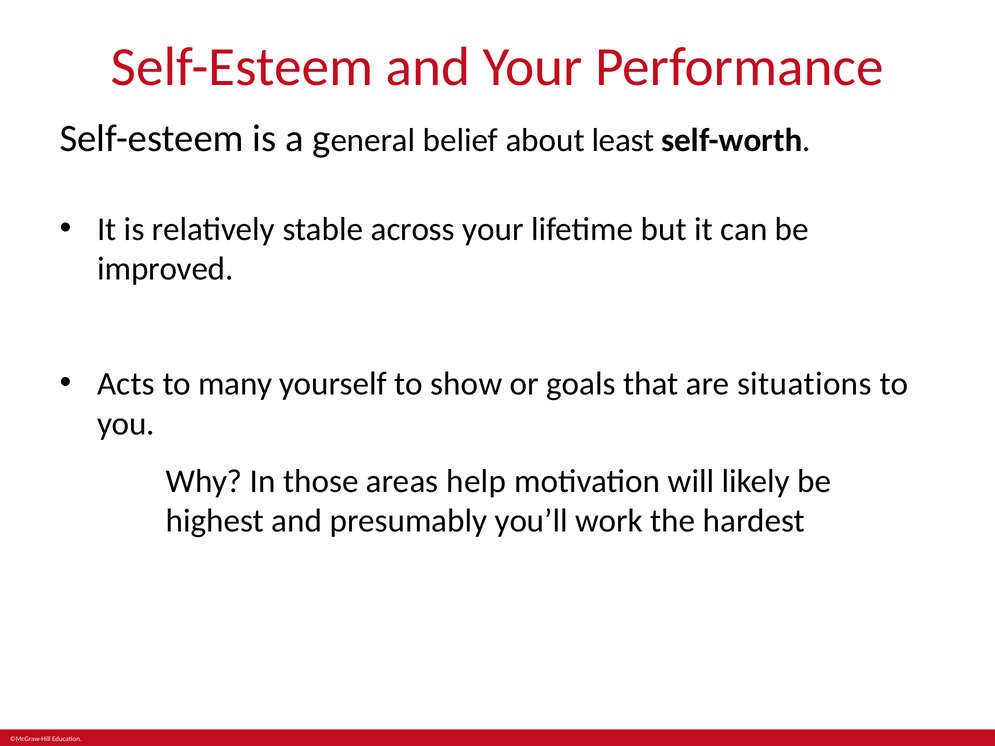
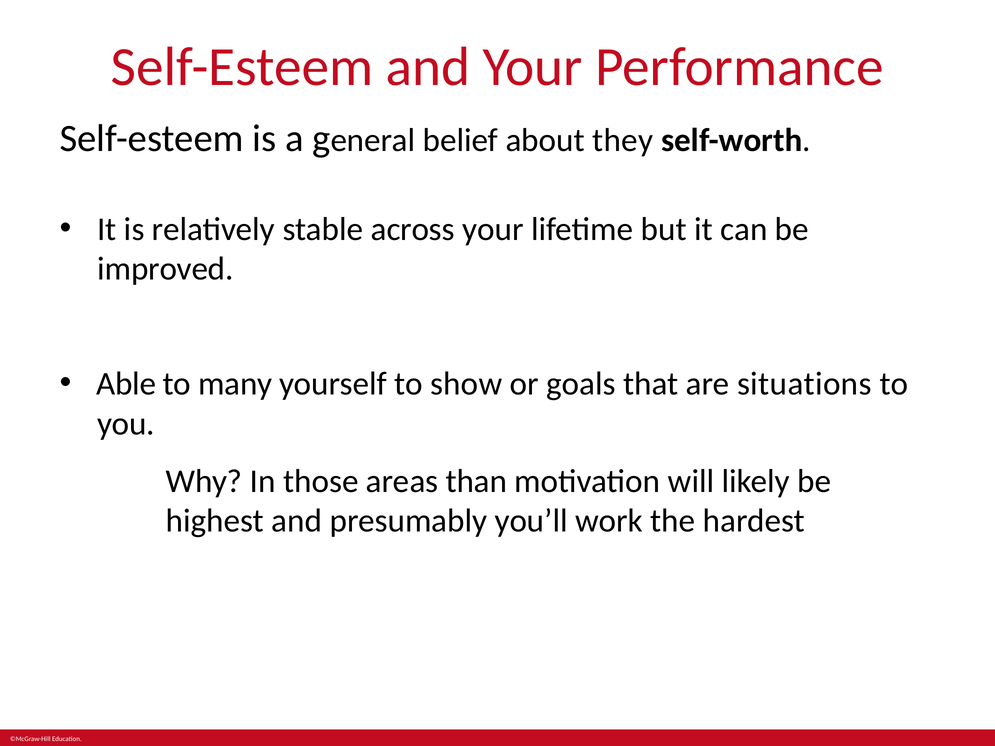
least: least -> they
Acts: Acts -> Able
help: help -> than
